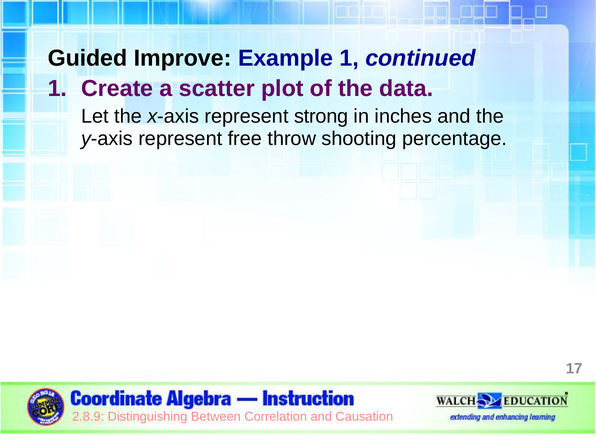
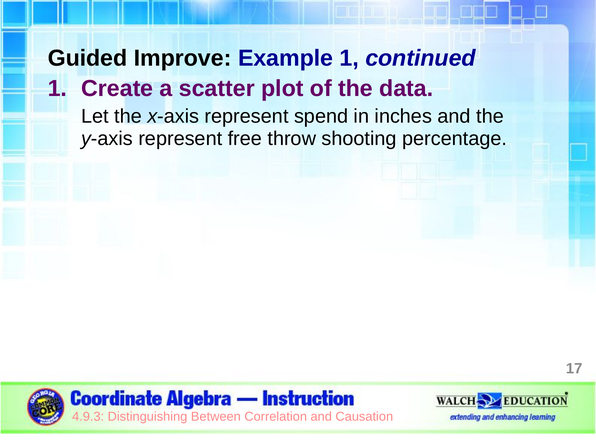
strong: strong -> spend
2.8.9: 2.8.9 -> 4.9.3
